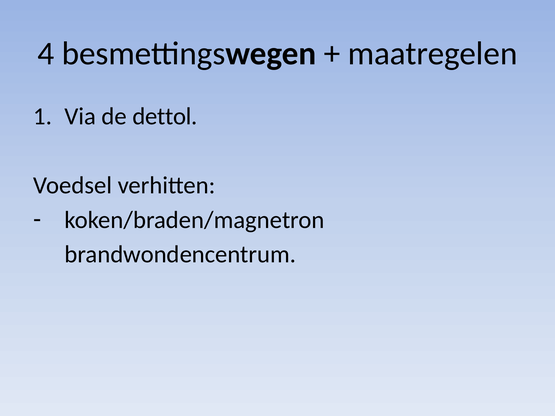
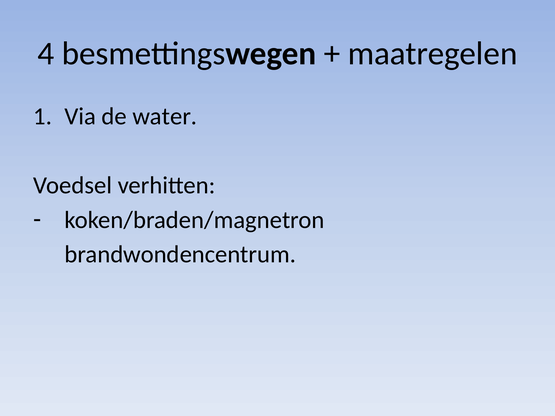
dettol: dettol -> water
